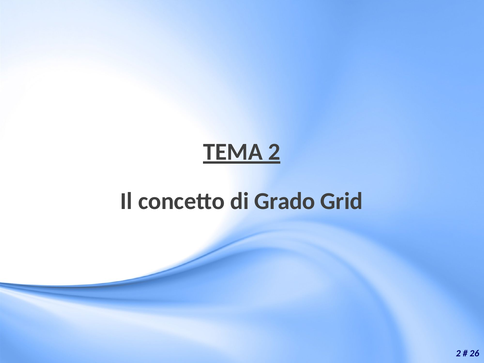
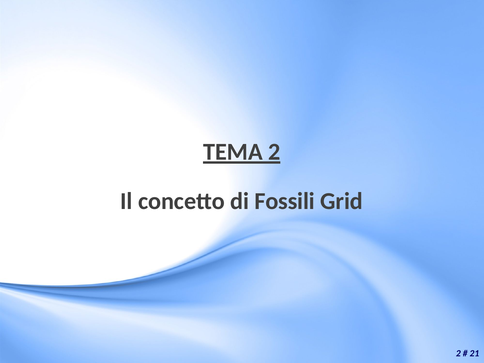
Grado: Grado -> Fossili
26: 26 -> 21
